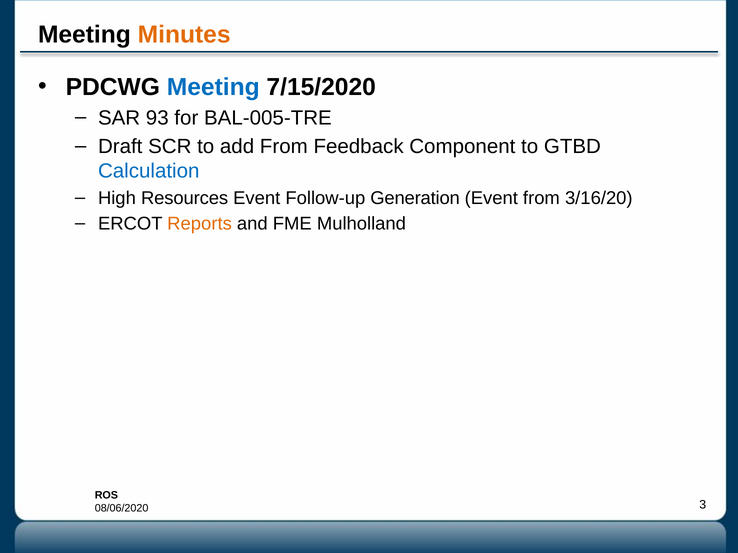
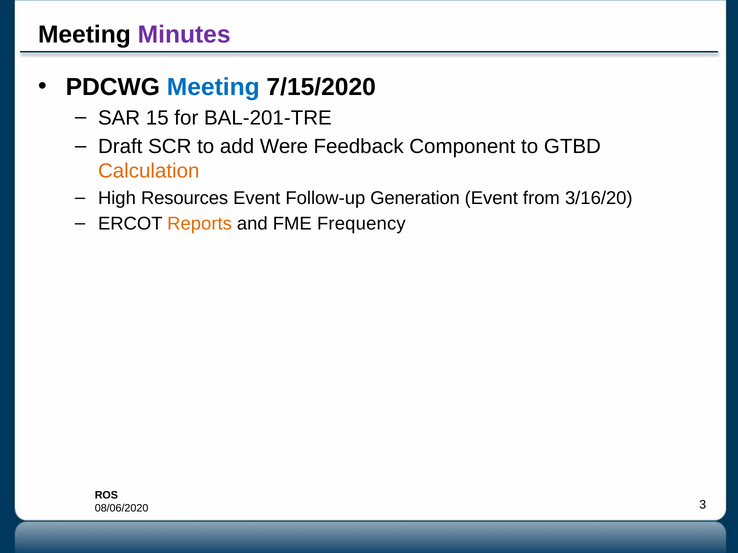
Minutes colour: orange -> purple
93: 93 -> 15
BAL-005-TRE: BAL-005-TRE -> BAL-201-TRE
add From: From -> Were
Calculation colour: blue -> orange
Mulholland: Mulholland -> Frequency
